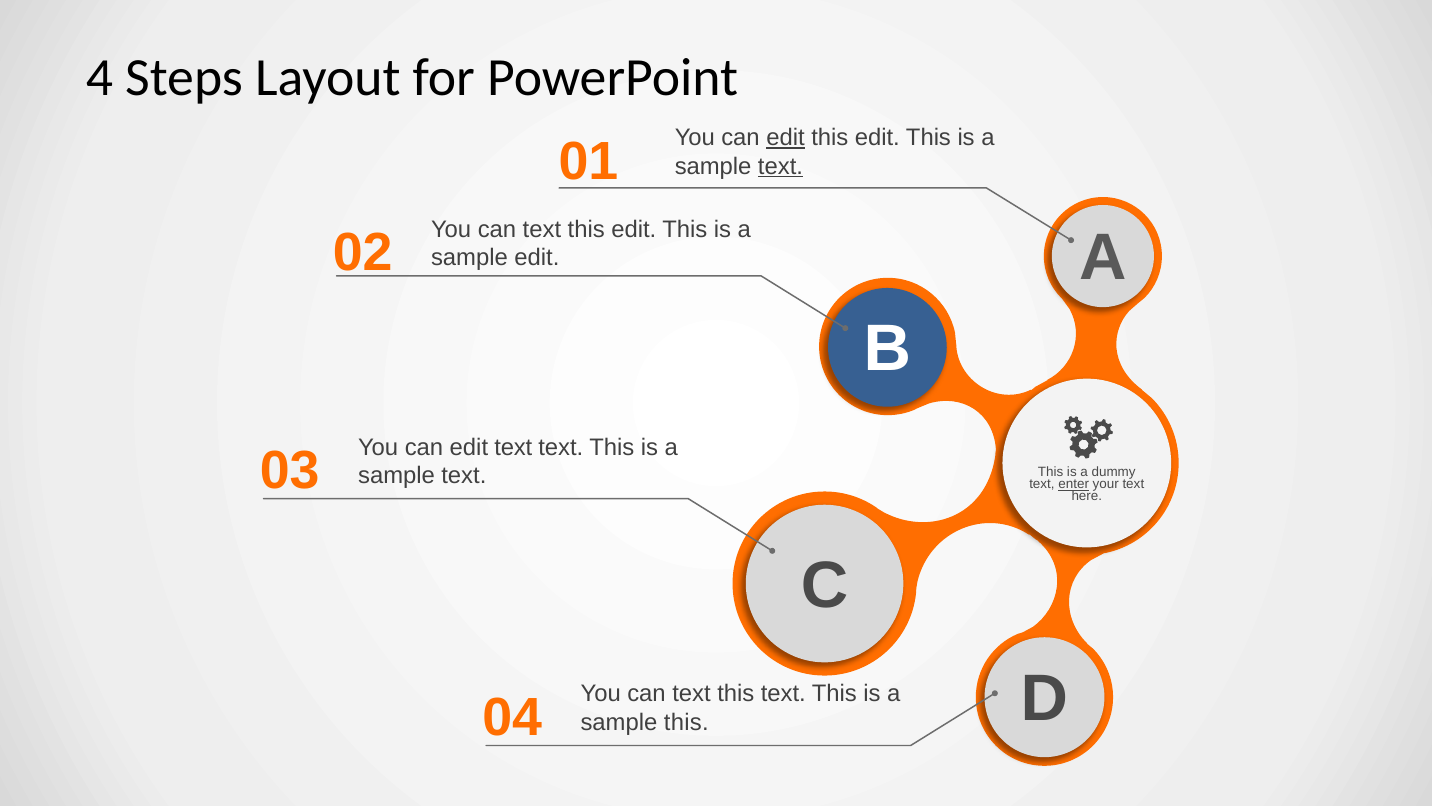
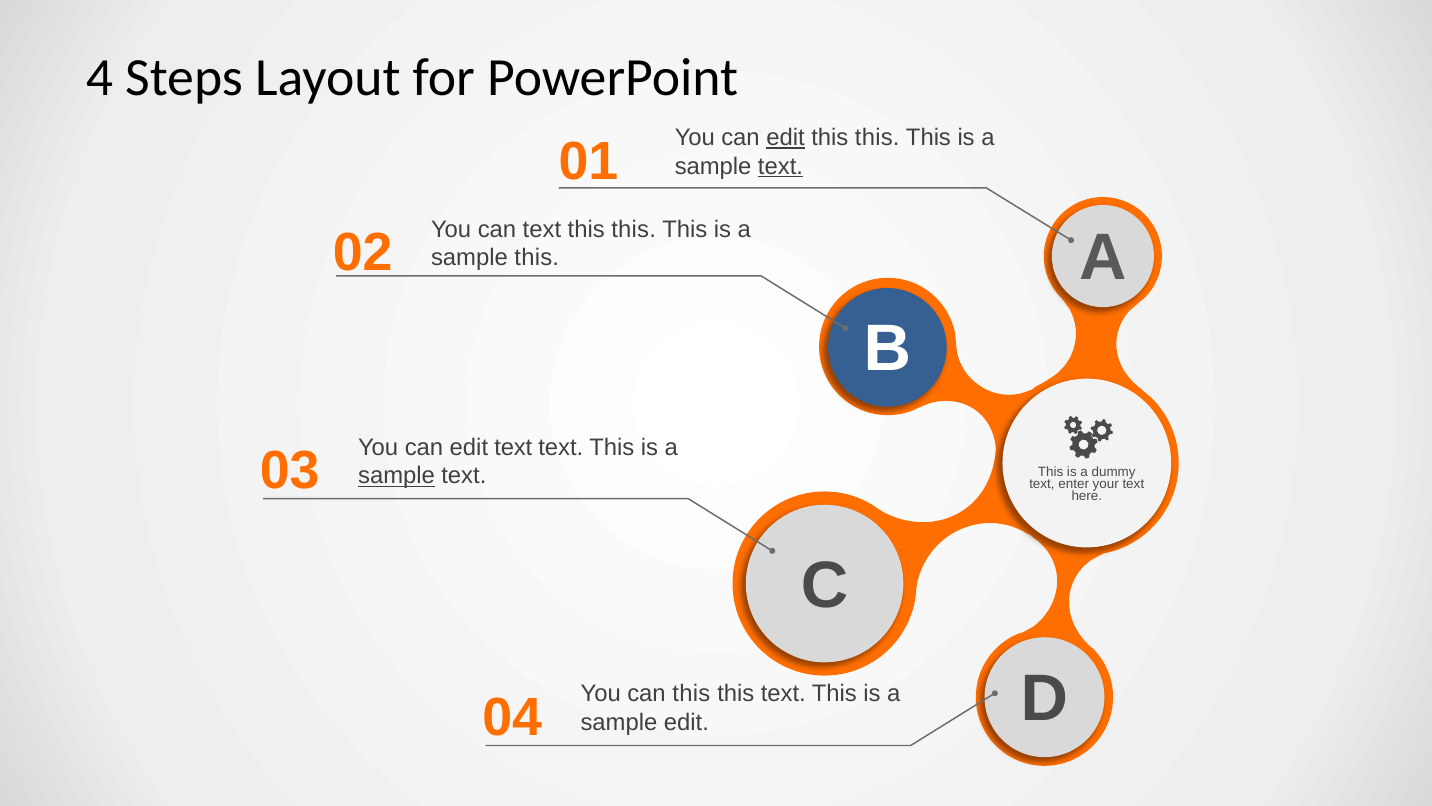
edit at (877, 138): edit -> this
edit at (634, 229): edit -> this
sample edit: edit -> this
sample at (396, 476) underline: none -> present
enter underline: present -> none
text at (691, 694): text -> this
sample this: this -> edit
